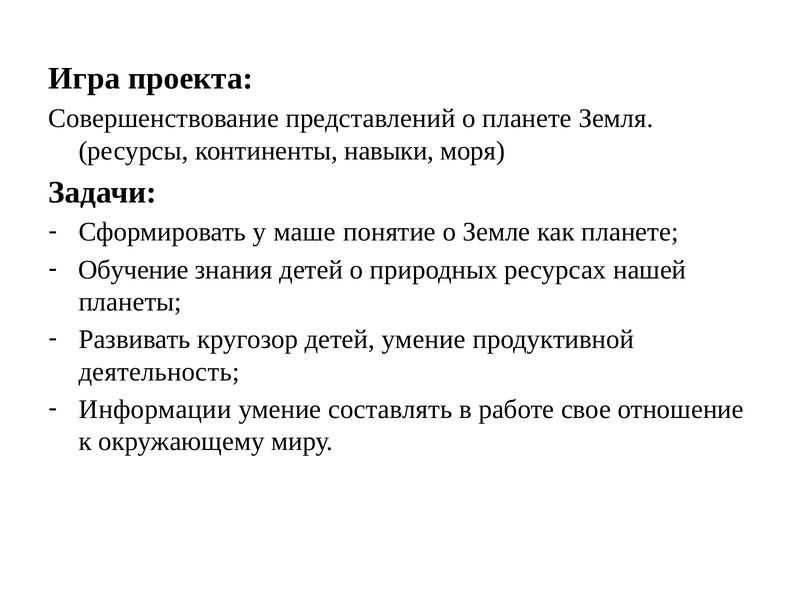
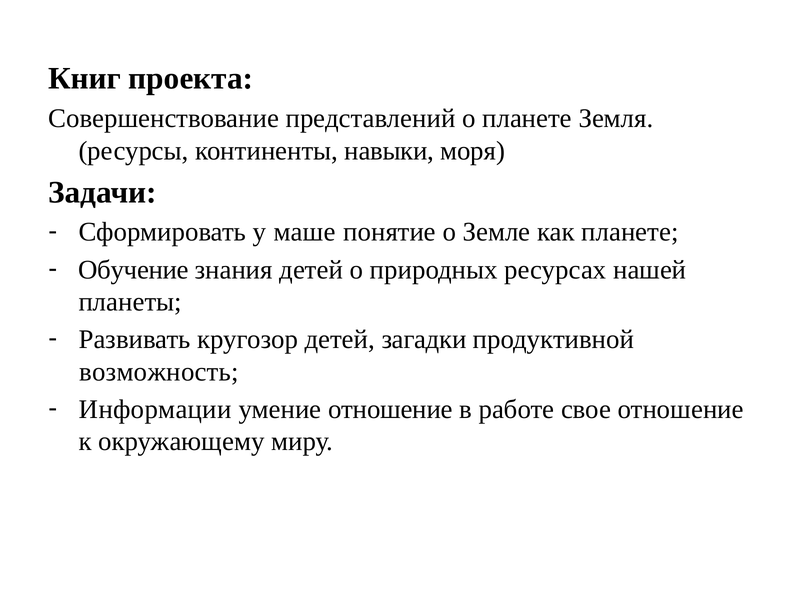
Игра: Игра -> Книг
детей умение: умение -> загадки
деятельность: деятельность -> возможность
умение составлять: составлять -> отношение
